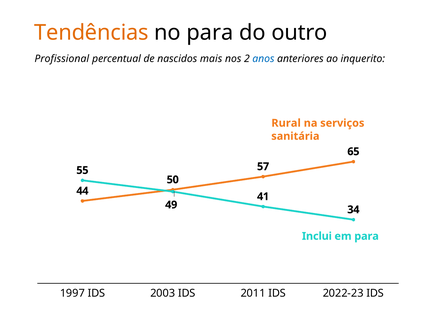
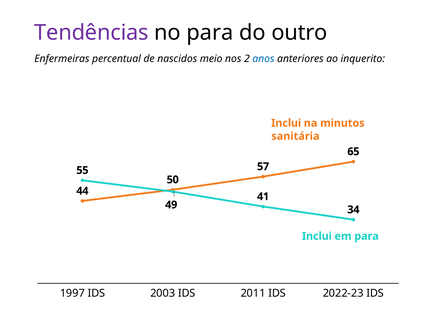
Tendências colour: orange -> purple
Profissional: Profissional -> Enfermeiras
mais: mais -> meio
Rural at (286, 123): Rural -> Inclui
serviços: serviços -> minutos
